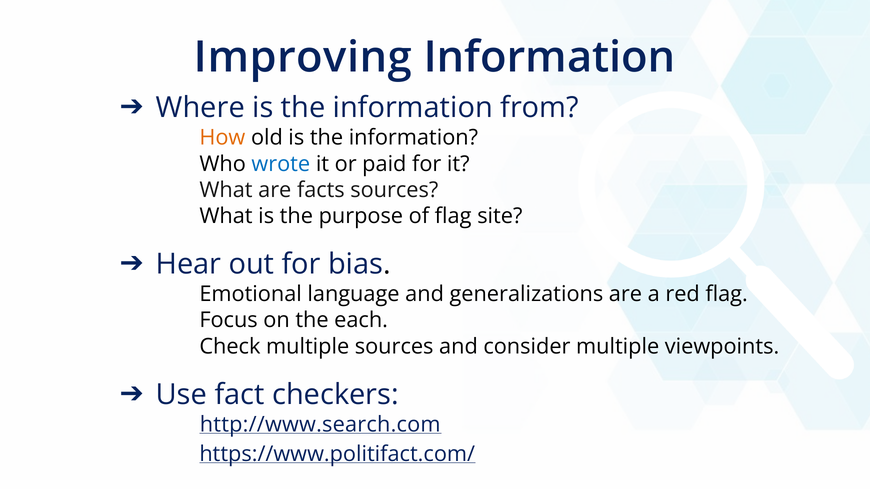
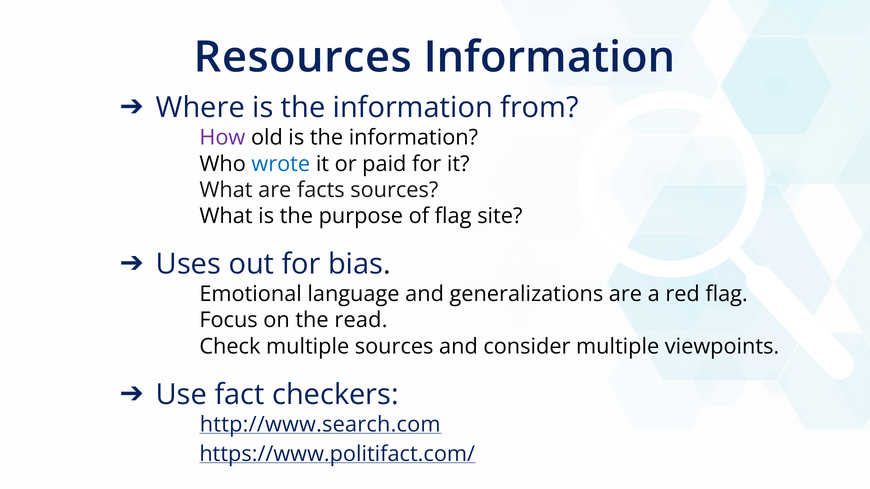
Improving: Improving -> Resources
How colour: orange -> purple
Hear: Hear -> Uses
each: each -> read
